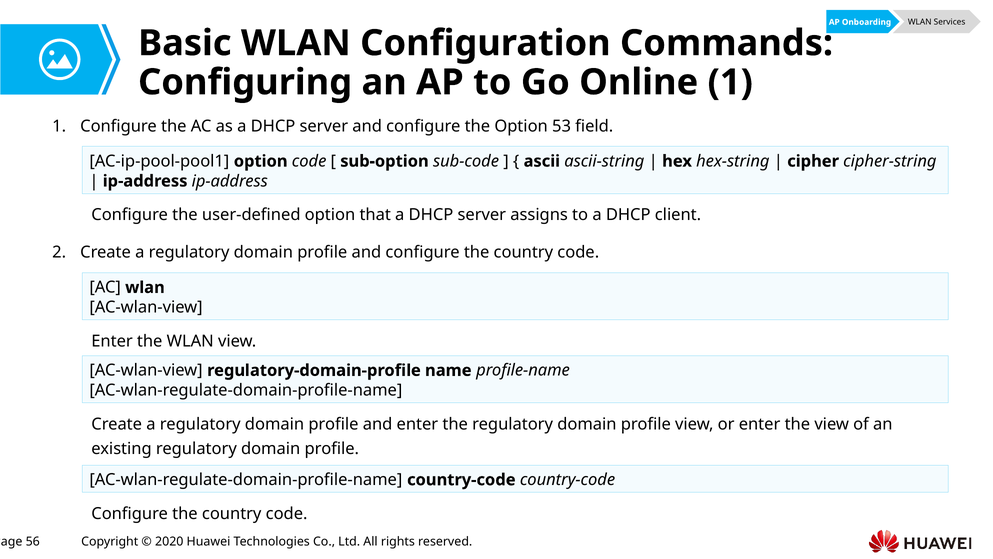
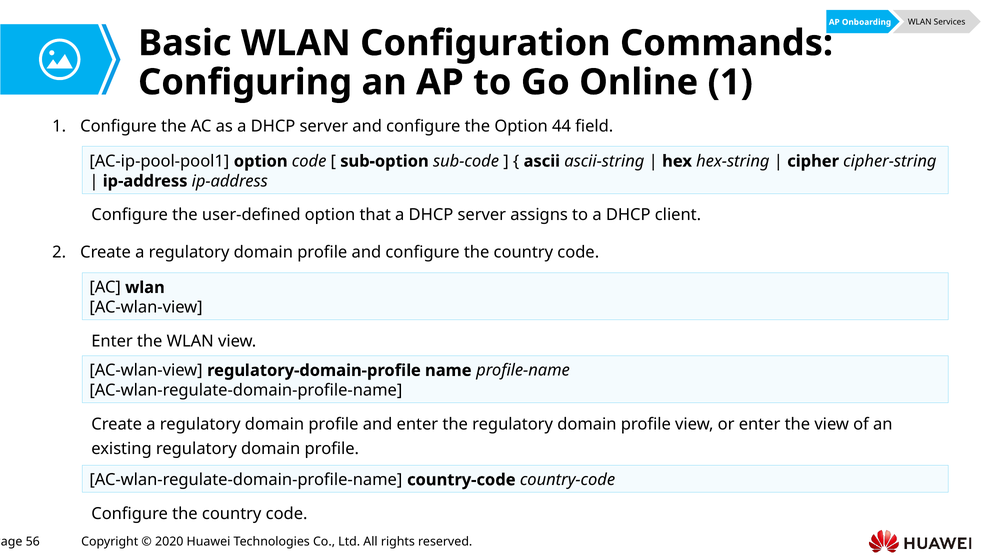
53: 53 -> 44
